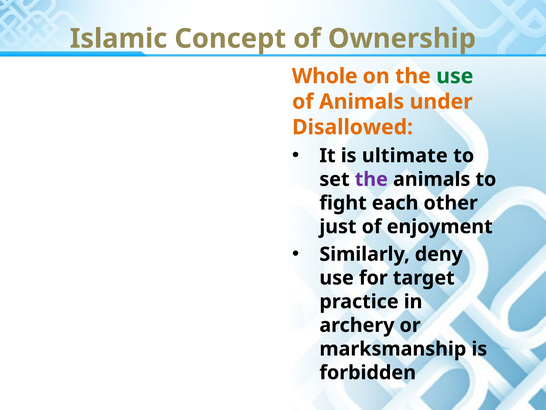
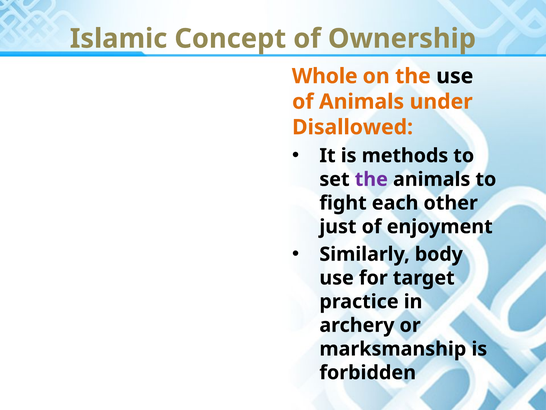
use at (455, 76) colour: green -> black
ultimate: ultimate -> methods
deny: deny -> body
